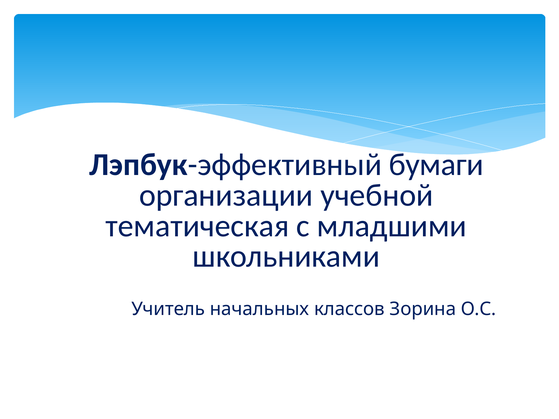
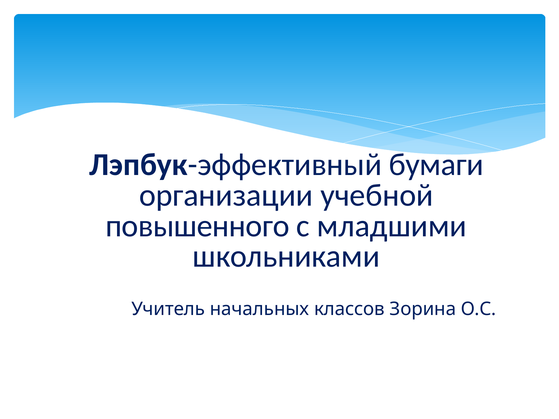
тематическая: тематическая -> повышенного
